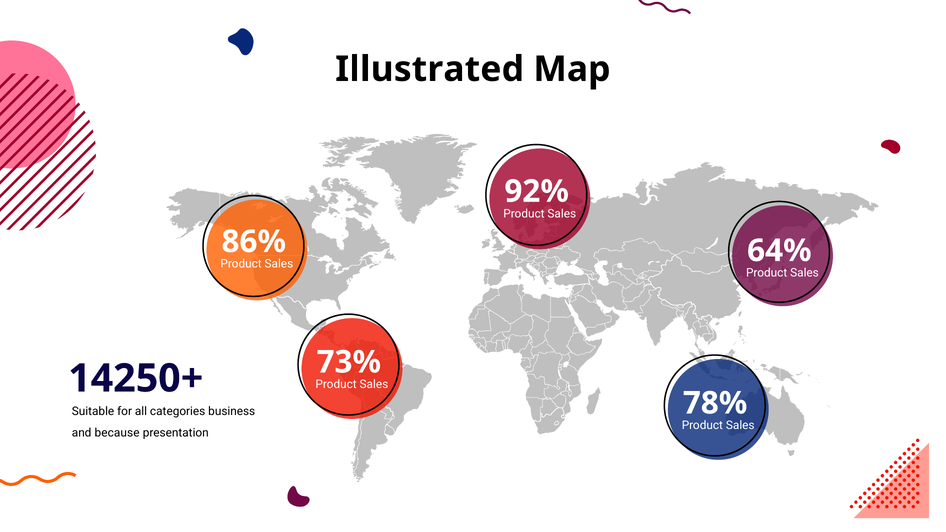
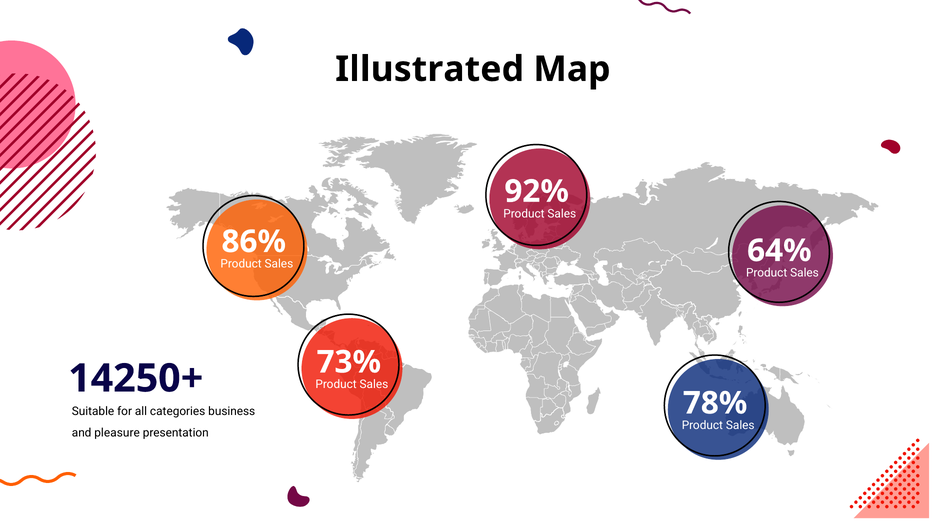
because: because -> pleasure
